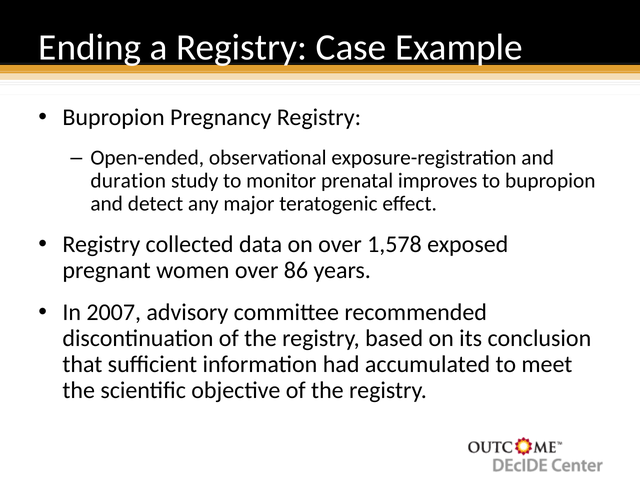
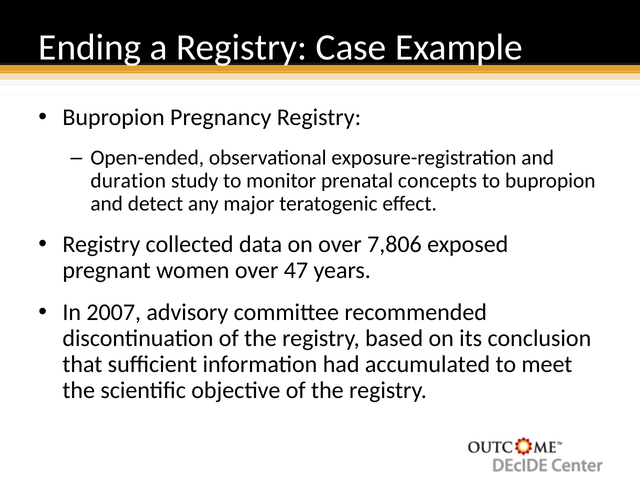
improves: improves -> concepts
1,578: 1,578 -> 7,806
86: 86 -> 47
